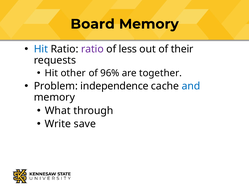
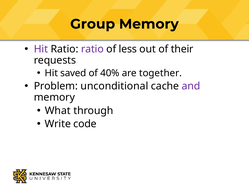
Board: Board -> Group
Hit at (41, 49) colour: blue -> purple
other: other -> saved
96%: 96% -> 40%
independence: independence -> unconditional
and colour: blue -> purple
save: save -> code
